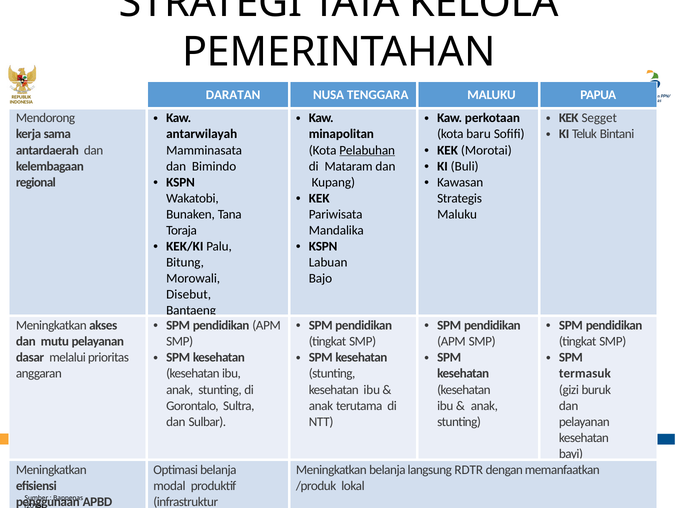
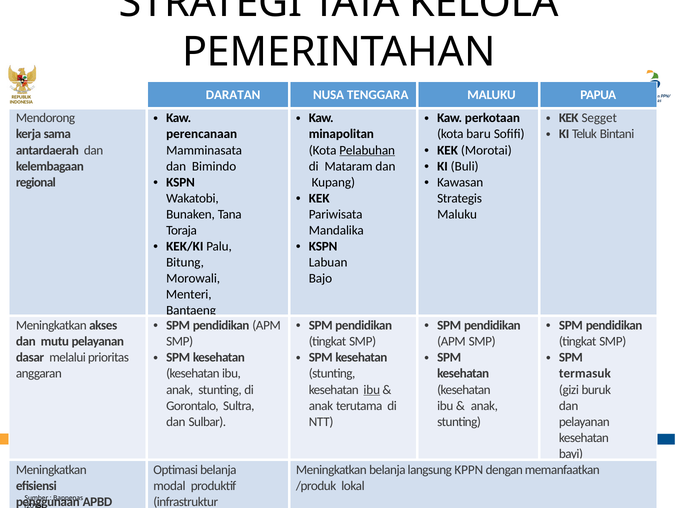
antarwilayah: antarwilayah -> perencanaan
Disebut: Disebut -> Menteri
ibu at (372, 389) underline: none -> present
RDTR: RDTR -> KPPN
